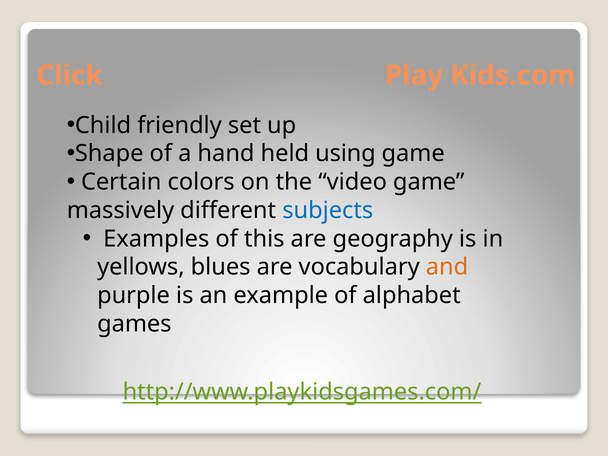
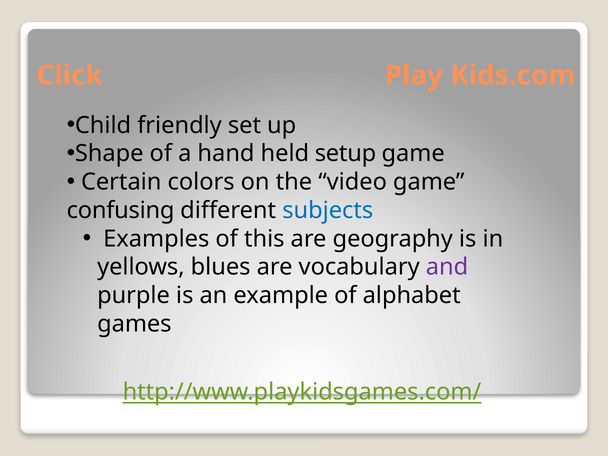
using: using -> setup
massively: massively -> confusing
and colour: orange -> purple
